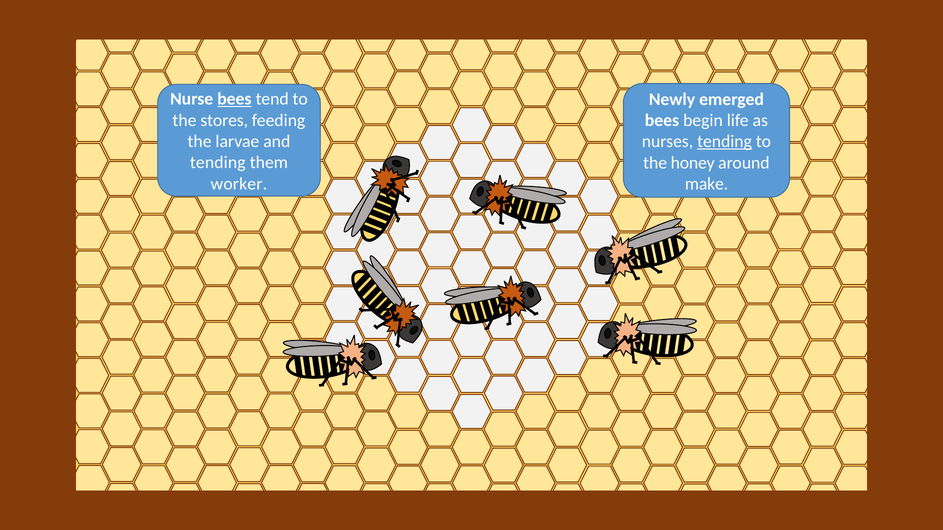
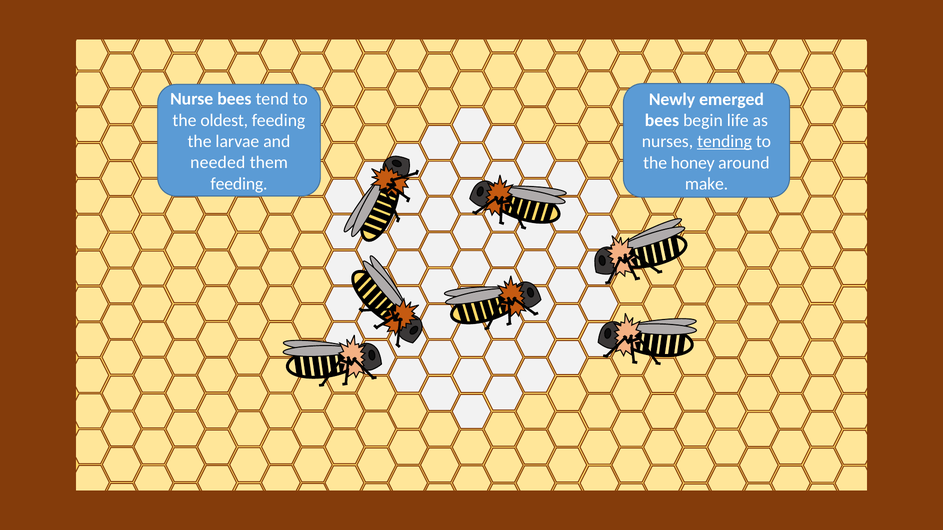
bees at (234, 99) underline: present -> none
stores: stores -> oldest
tending at (218, 163): tending -> needed
worker at (239, 184): worker -> feeding
